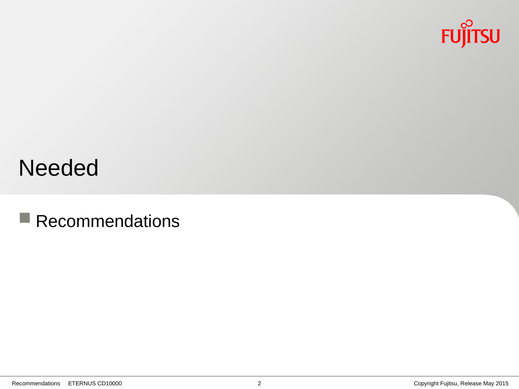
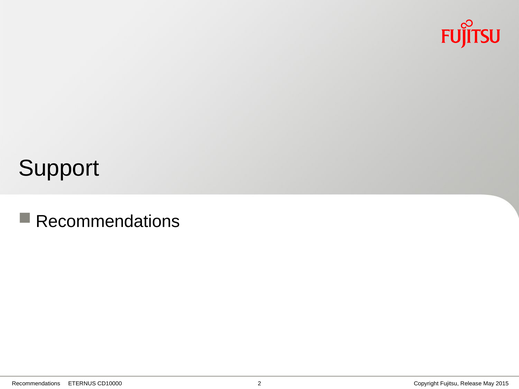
Needed: Needed -> Support
